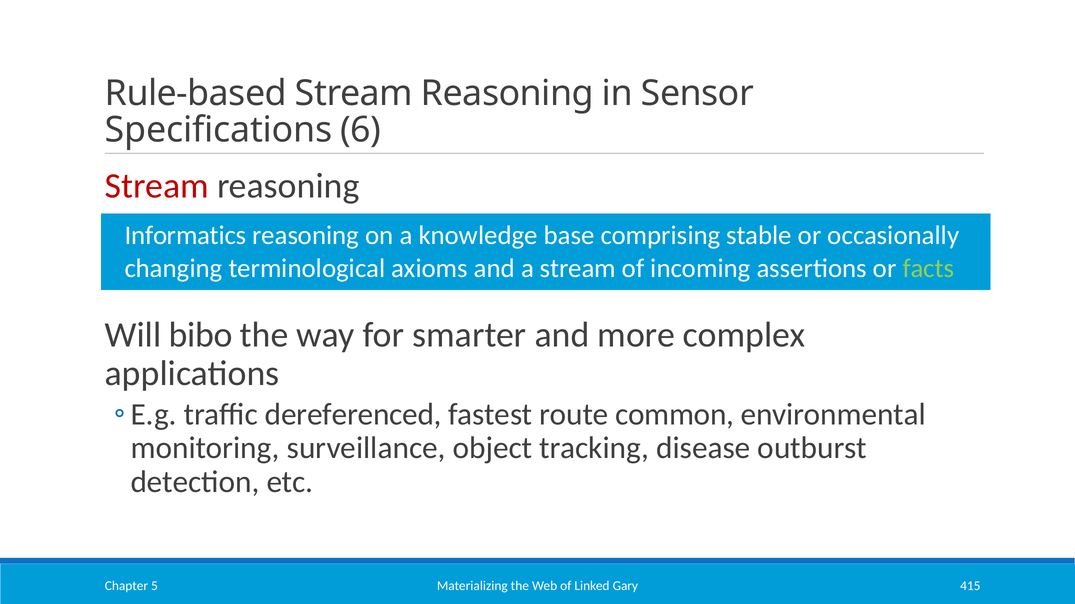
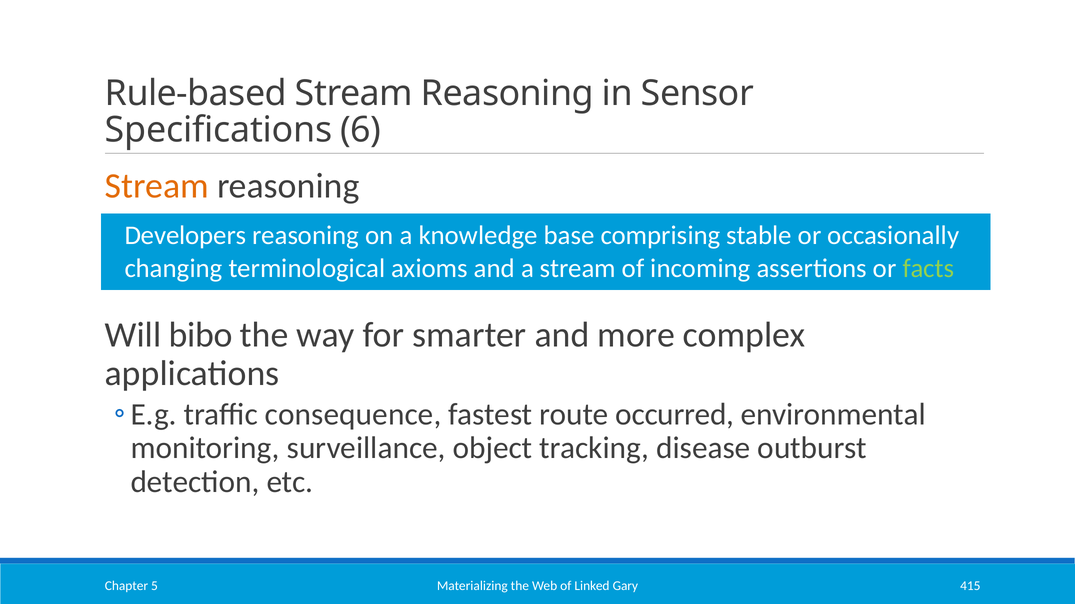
Stream at (157, 186) colour: red -> orange
Informatics: Informatics -> Developers
dereferenced: dereferenced -> consequence
common: common -> occurred
